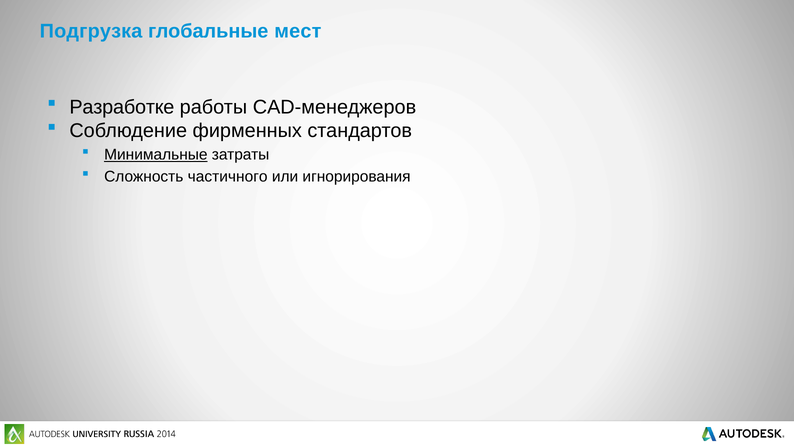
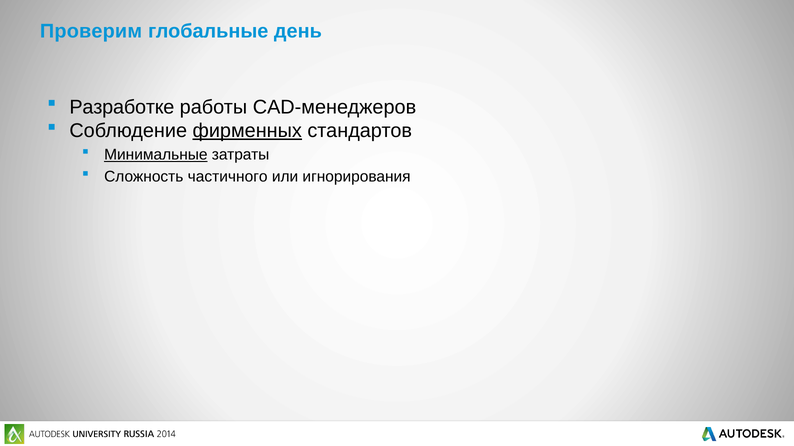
Подгрузка: Подгрузка -> Проверим
мест: мест -> день
фирменных underline: none -> present
